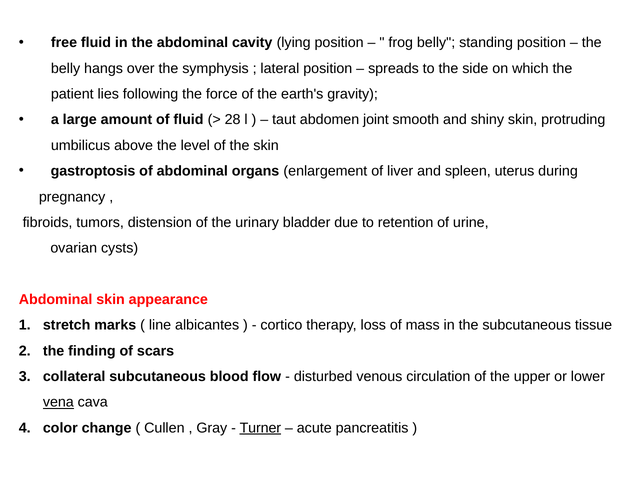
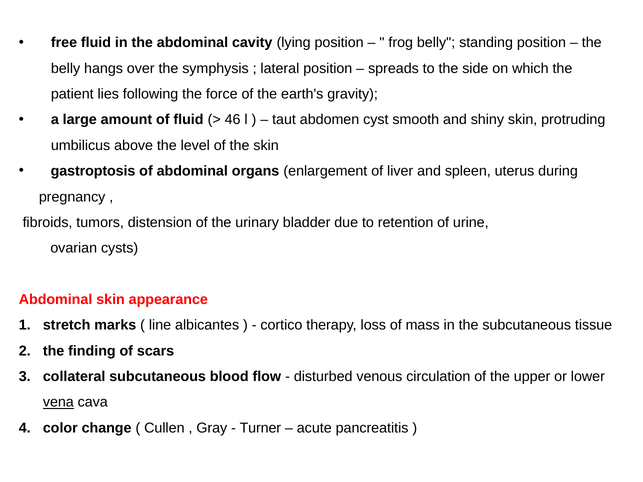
28: 28 -> 46
joint: joint -> cyst
Turner underline: present -> none
